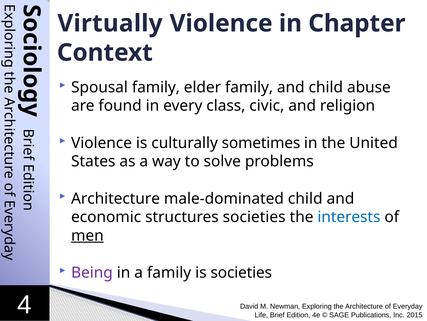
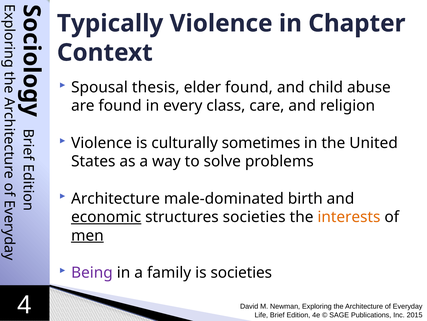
Virtually: Virtually -> Typically
Spousal family: family -> thesis
elder family: family -> found
civic: civic -> care
male-dominated child: child -> birth
economic underline: none -> present
interests colour: blue -> orange
